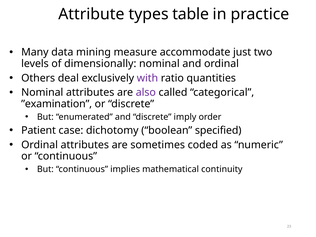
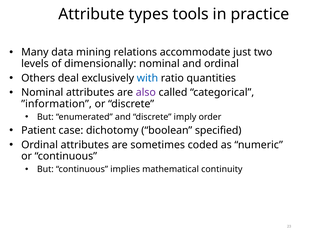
table: table -> tools
measure: measure -> relations
with colour: purple -> blue
”examination: ”examination -> ”information
